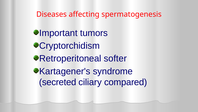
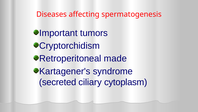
softer: softer -> made
compared: compared -> cytoplasm
